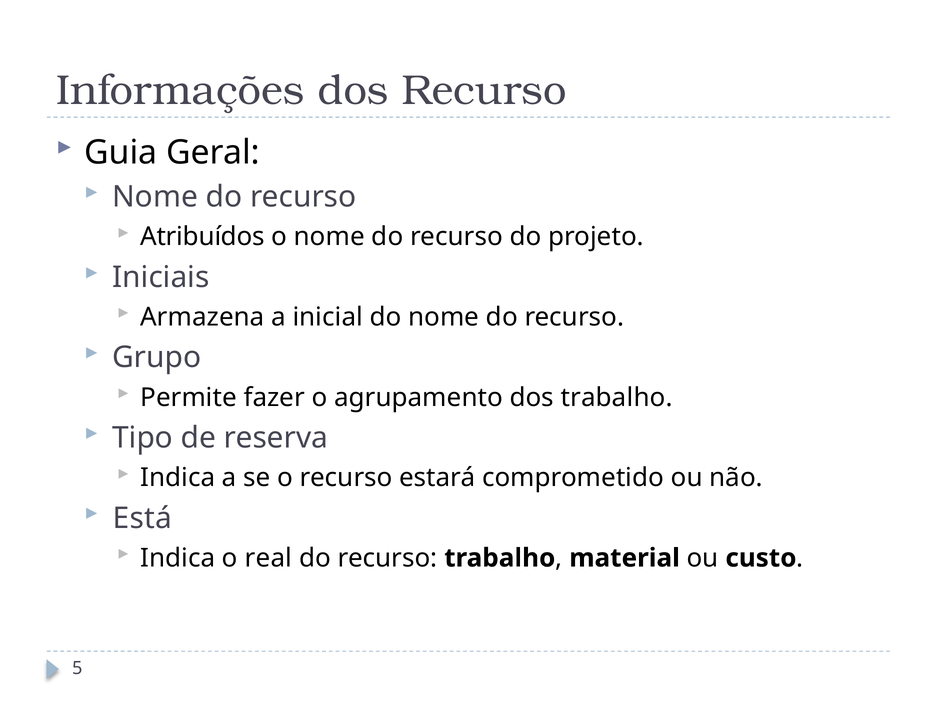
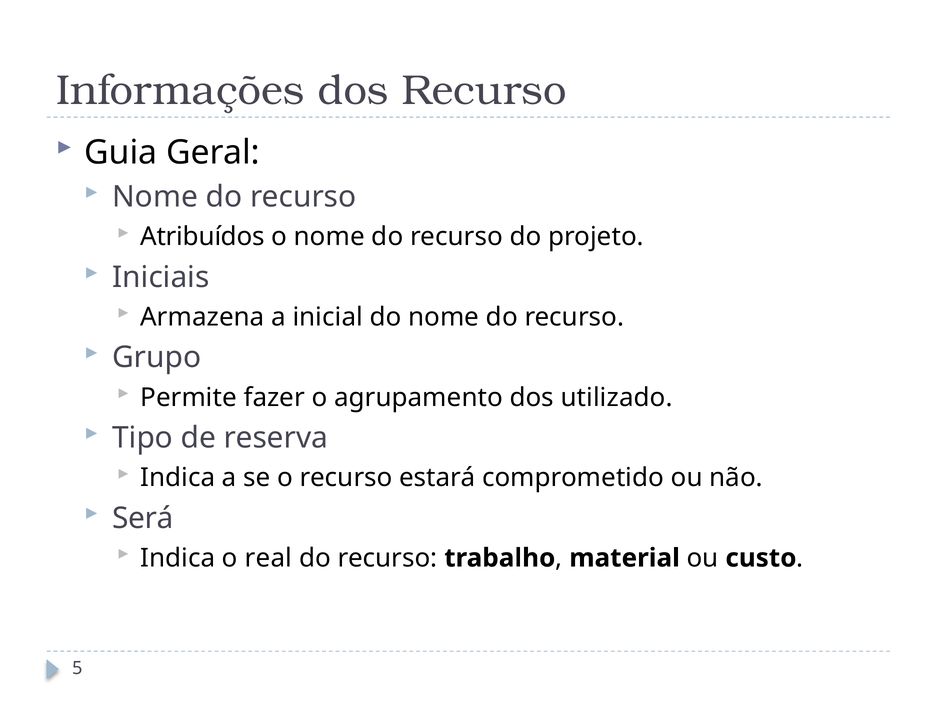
dos trabalho: trabalho -> utilizado
Está: Está -> Será
